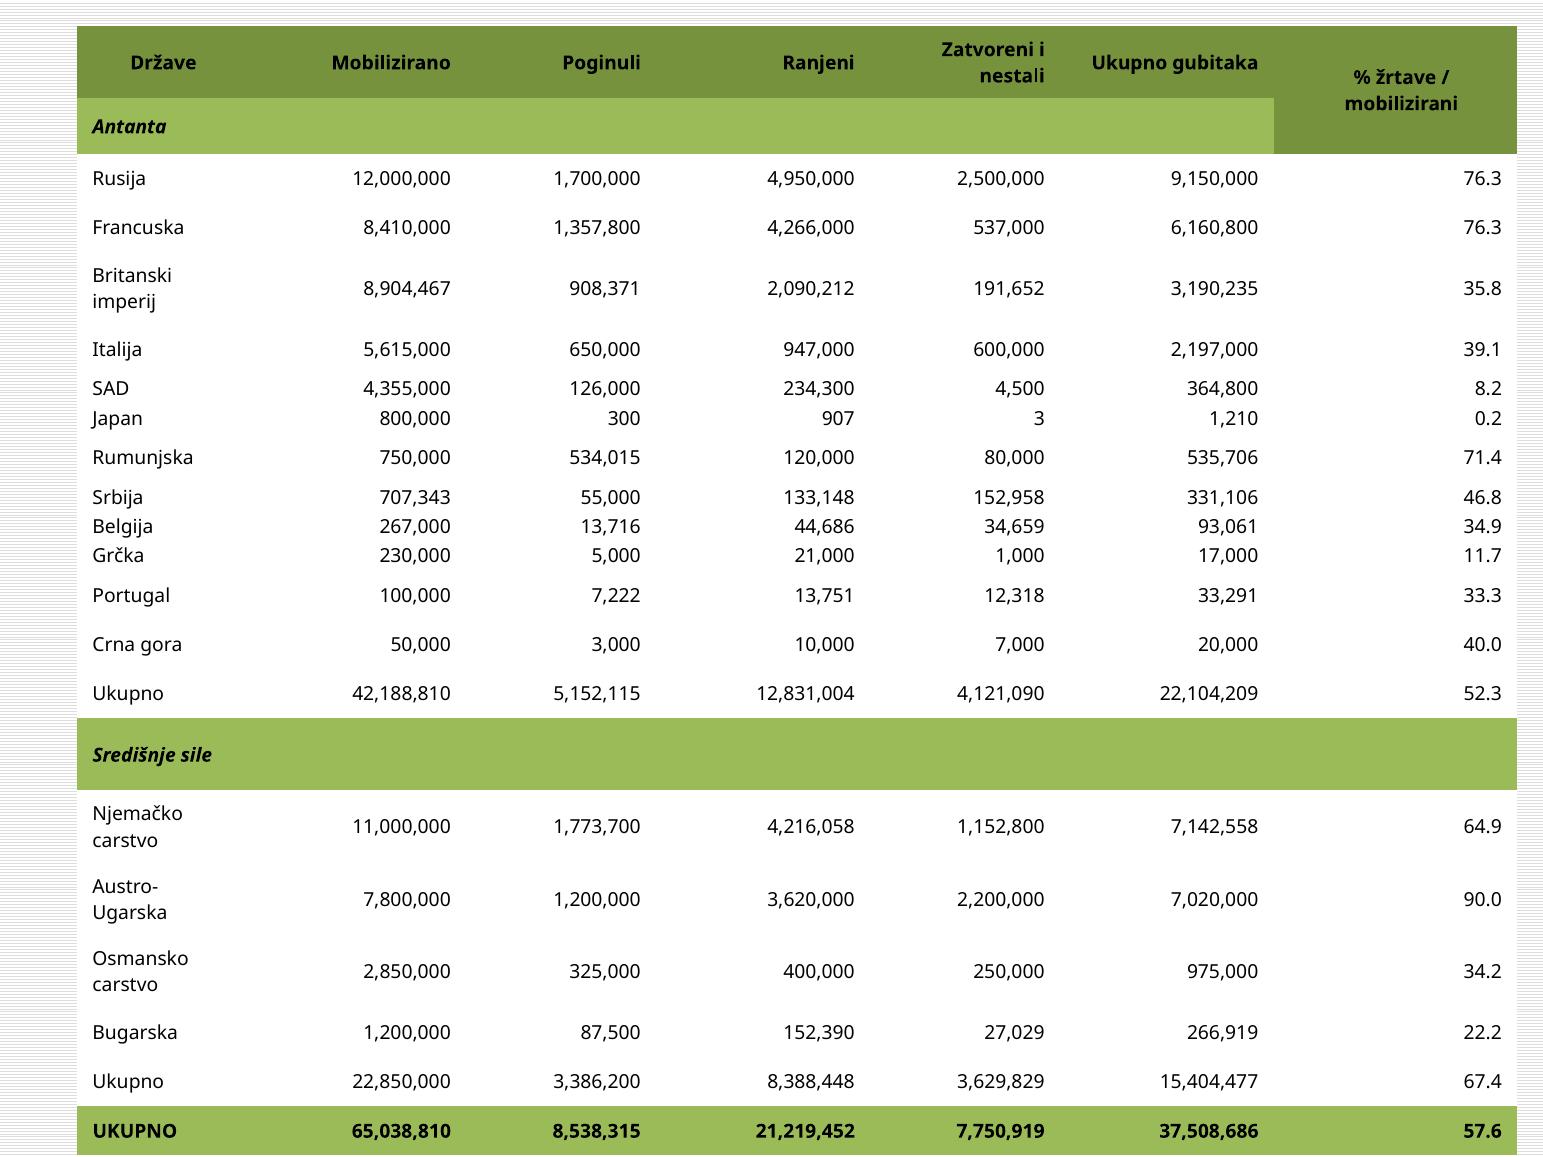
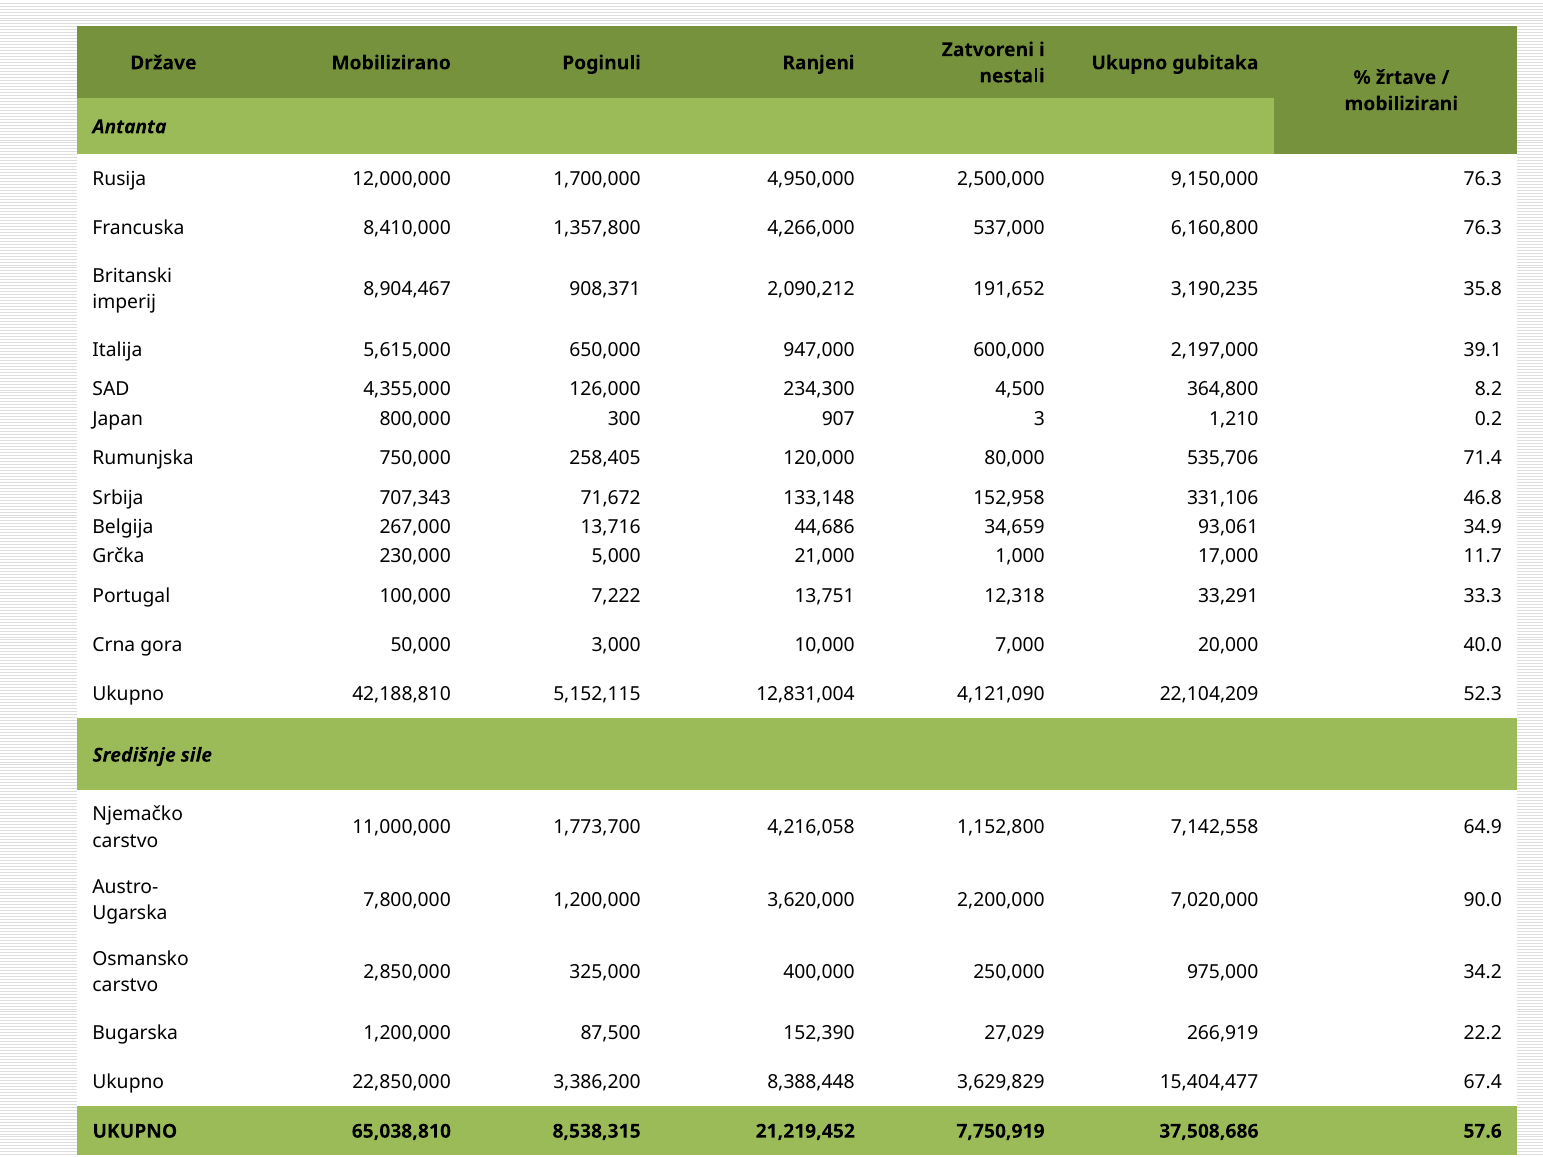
534,015: 534,015 -> 258,405
55,000: 55,000 -> 71,672
